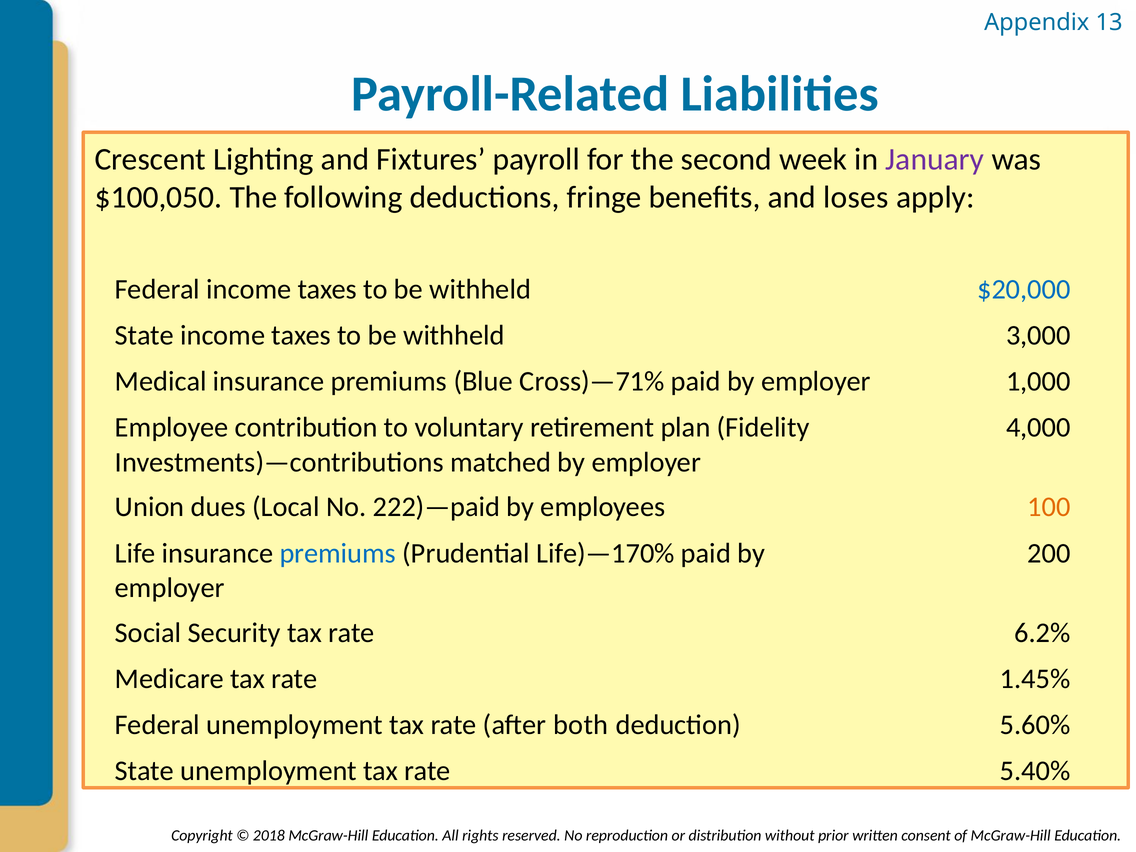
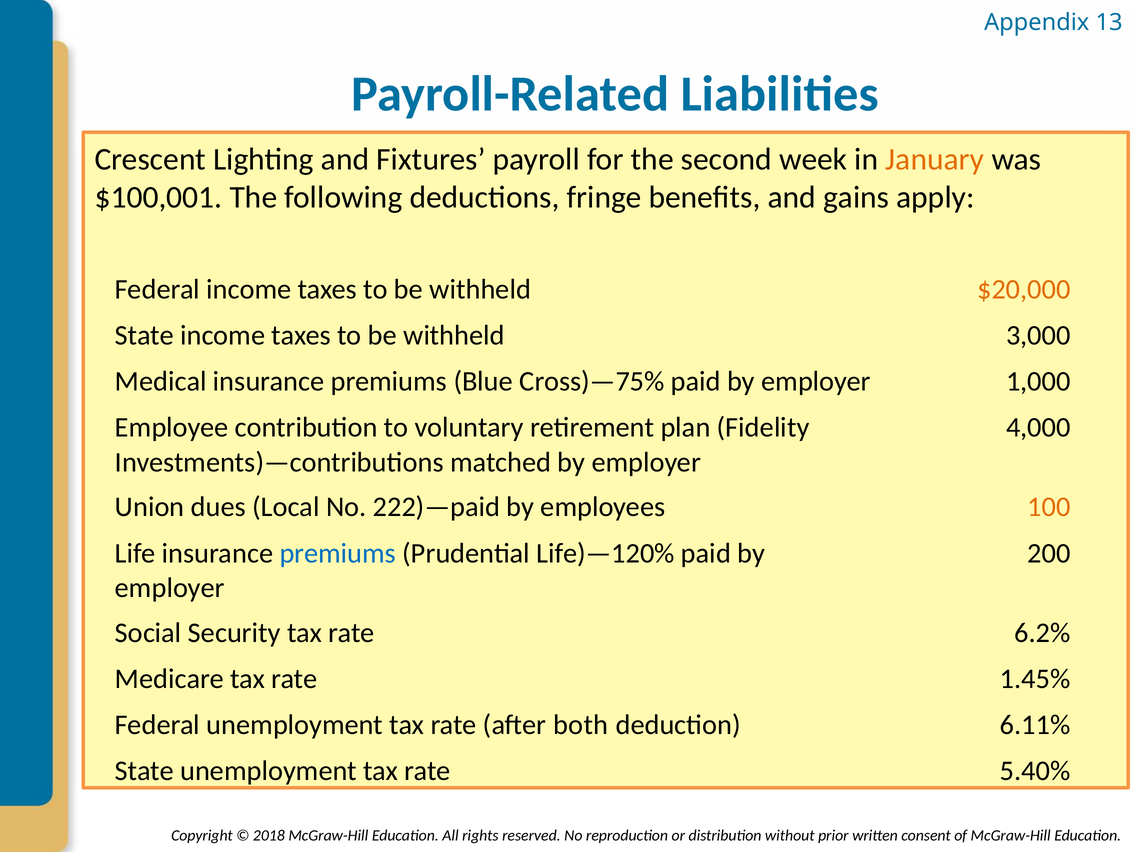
January colour: purple -> orange
$100,050: $100,050 -> $100,001
loses: loses -> gains
$20,000 colour: blue -> orange
Cross)—71%: Cross)—71% -> Cross)—75%
Life)—170%: Life)—170% -> Life)—120%
5.60%: 5.60% -> 6.11%
